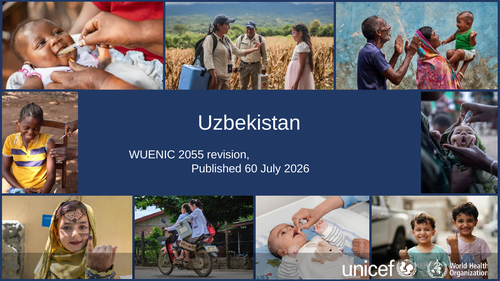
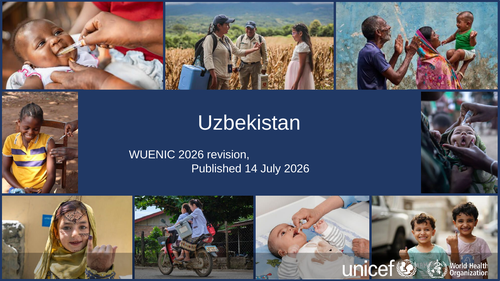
WUENIC 2055: 2055 -> 2026
60: 60 -> 14
